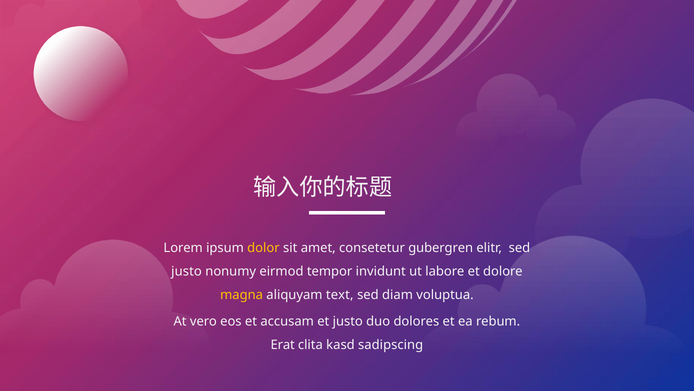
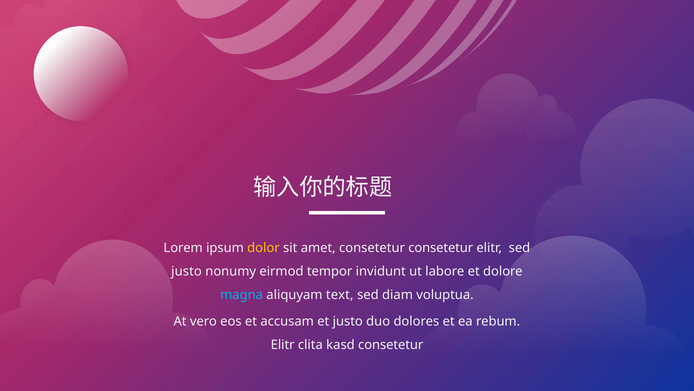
consetetur gubergren: gubergren -> consetetur
magna colour: yellow -> light blue
Erat at (283, 344): Erat -> Elitr
kasd sadipscing: sadipscing -> consetetur
